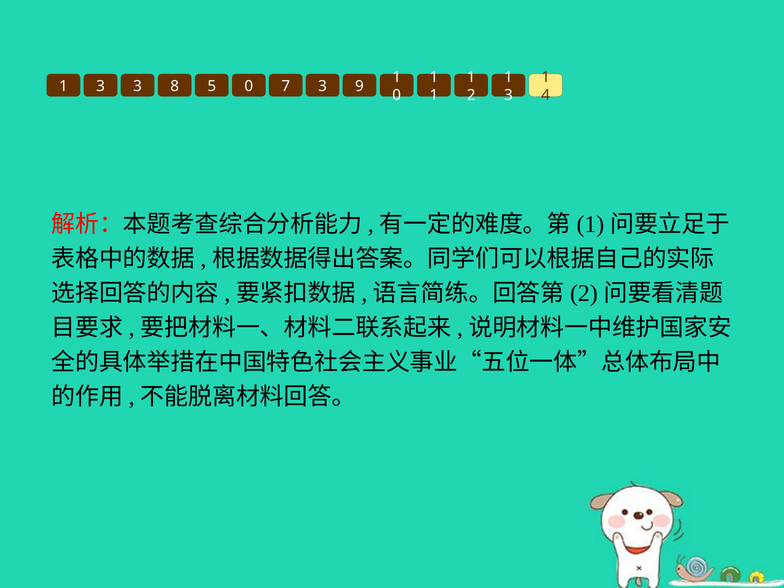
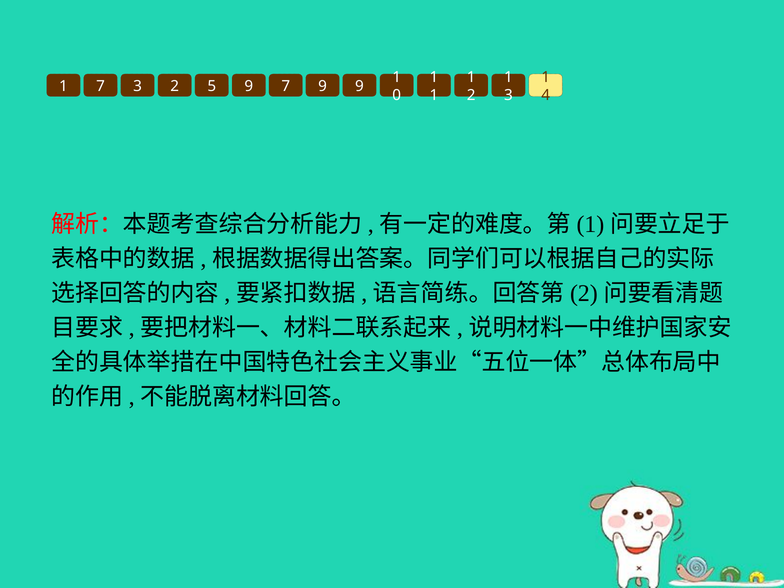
3 at (101, 86): 3 -> 7
3 8: 8 -> 2
5 0: 0 -> 9
7 3: 3 -> 9
